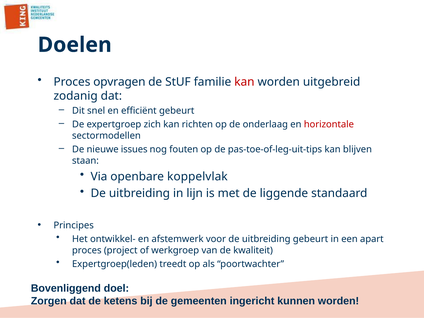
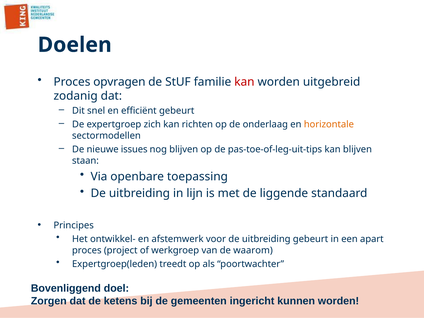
horizontale colour: red -> orange
nog fouten: fouten -> blijven
koppelvlak: koppelvlak -> toepassing
kwaliteit: kwaliteit -> waarom
